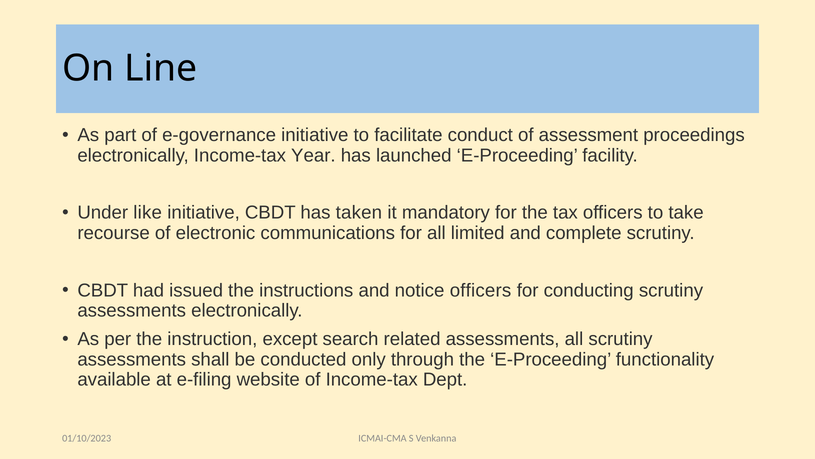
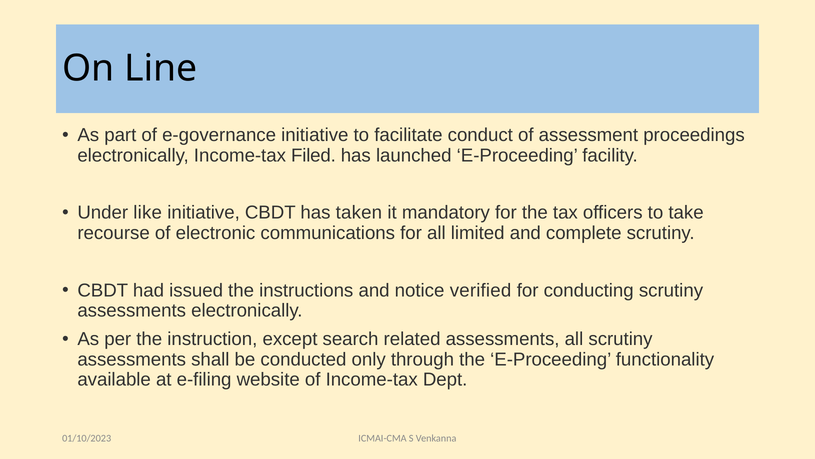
Year: Year -> Filed
notice officers: officers -> verified
